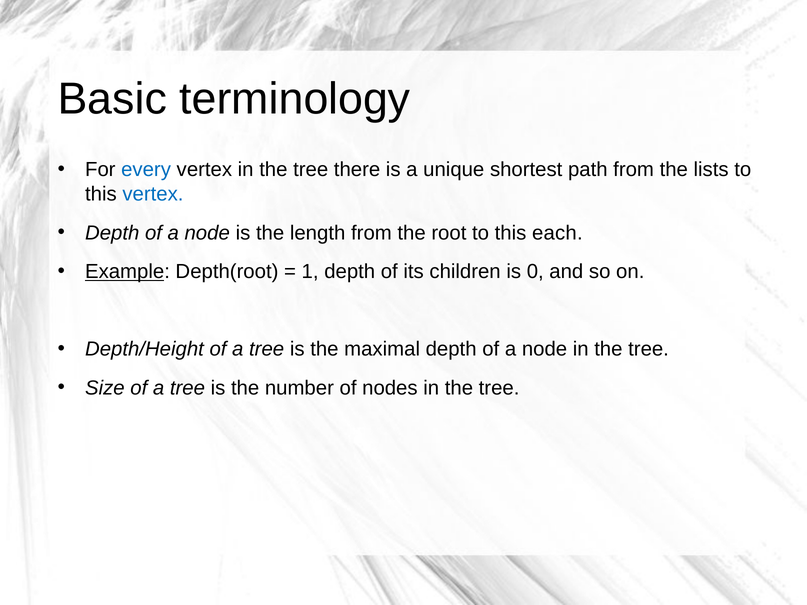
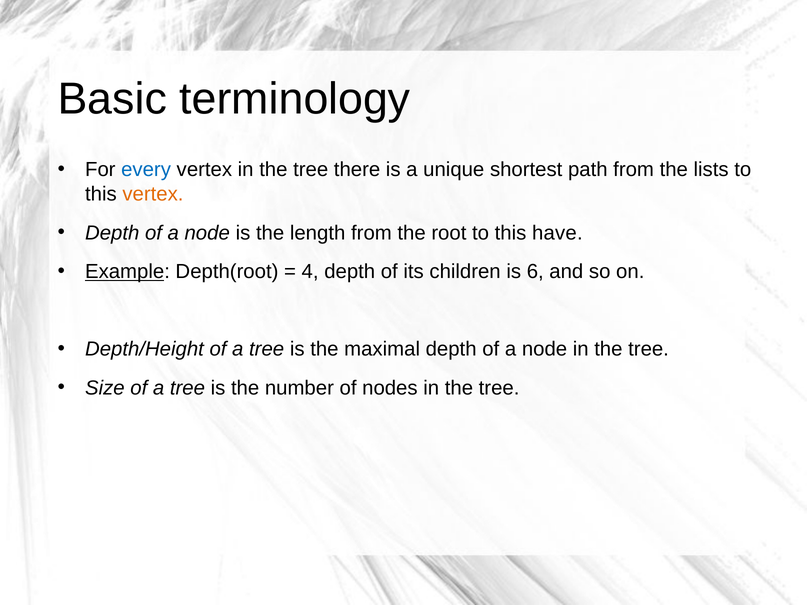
vertex at (153, 194) colour: blue -> orange
each: each -> have
1: 1 -> 4
0: 0 -> 6
